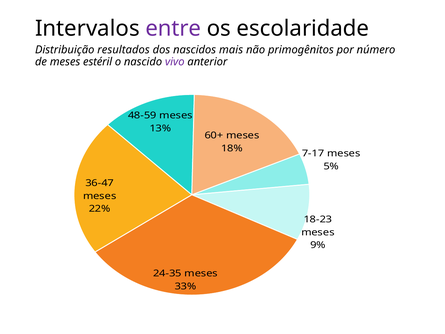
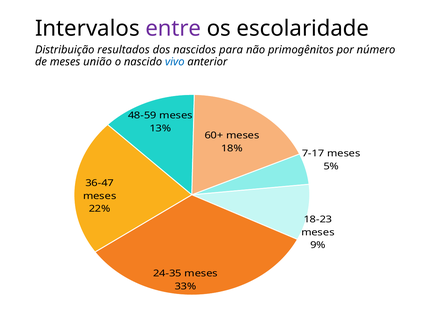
mais: mais -> para
estéril: estéril -> união
vivo colour: purple -> blue
